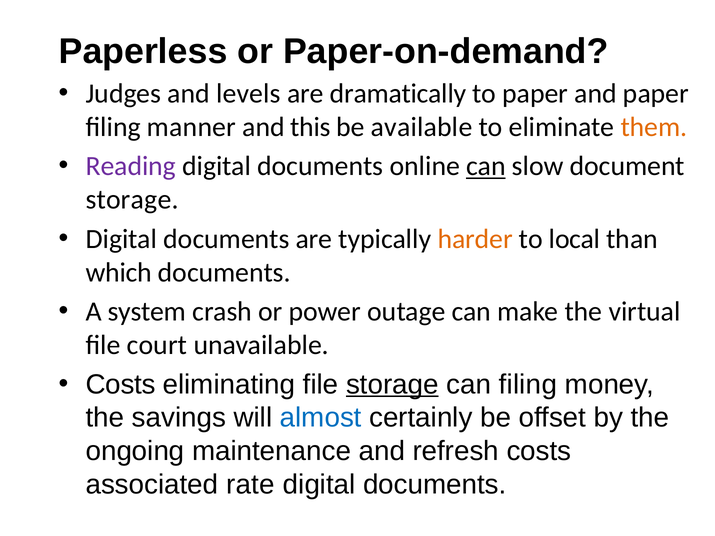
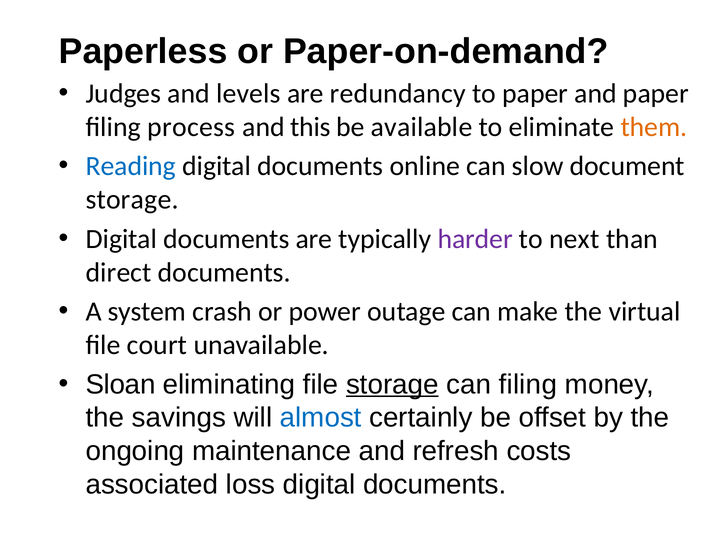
dramatically: dramatically -> redundancy
manner: manner -> process
Reading colour: purple -> blue
can at (486, 166) underline: present -> none
harder colour: orange -> purple
local: local -> next
which: which -> direct
Costs at (120, 385): Costs -> Sloan
rate: rate -> loss
